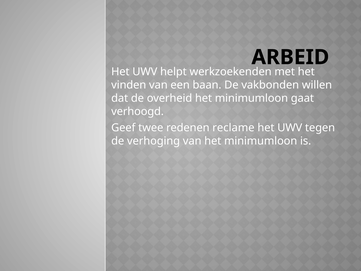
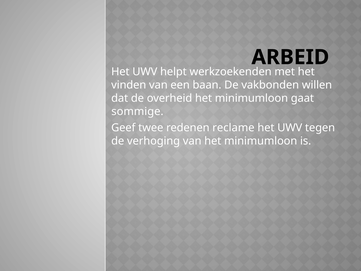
verhoogd: verhoogd -> sommige
